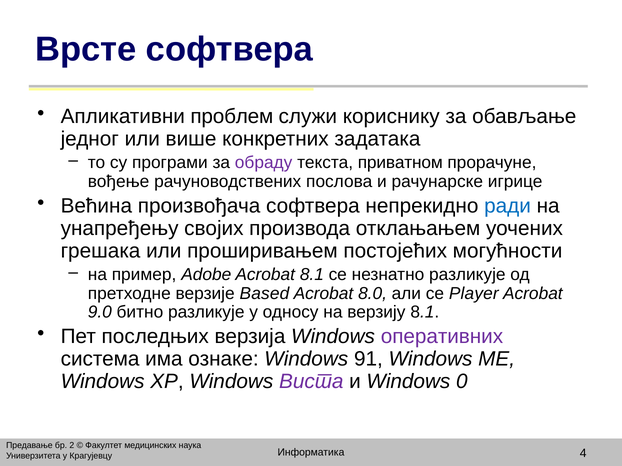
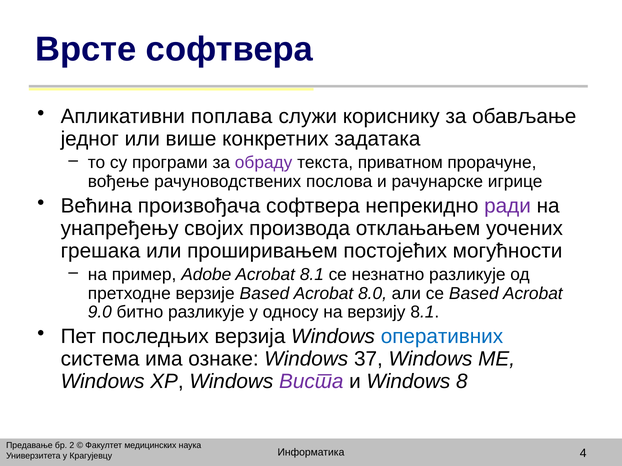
проблем: проблем -> поплава
ради colour: blue -> purple
се Player: Player -> Based
оперативних colour: purple -> blue
91: 91 -> 37
0: 0 -> 8
